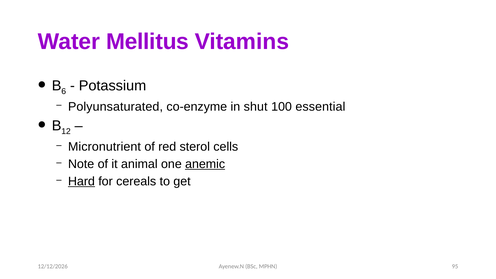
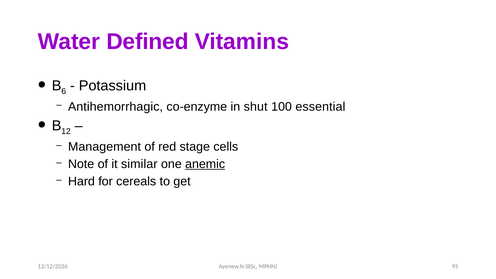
Mellitus: Mellitus -> Defined
Polyunsaturated: Polyunsaturated -> Antihemorrhagic
Micronutrient: Micronutrient -> Management
sterol: sterol -> stage
animal: animal -> similar
Hard underline: present -> none
